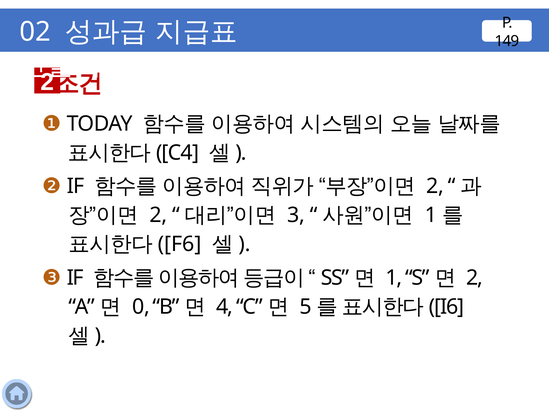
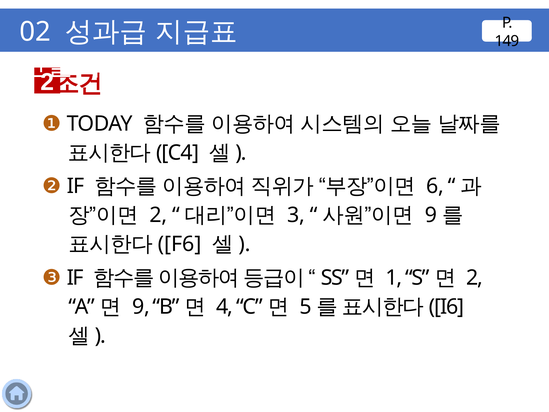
2 at (435, 186): 2 -> 6
1 at (431, 215): 1 -> 9
0 at (141, 307): 0 -> 9
